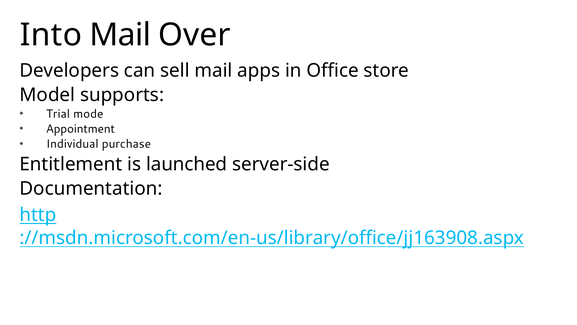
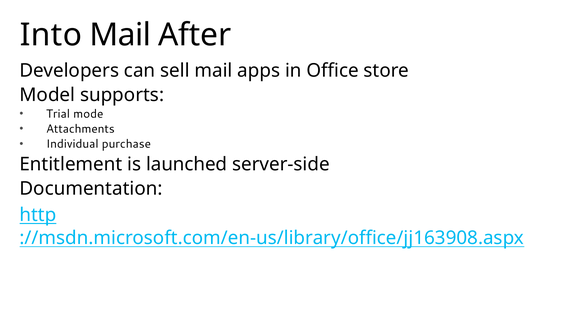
Over: Over -> After
Appointment: Appointment -> Attachments
